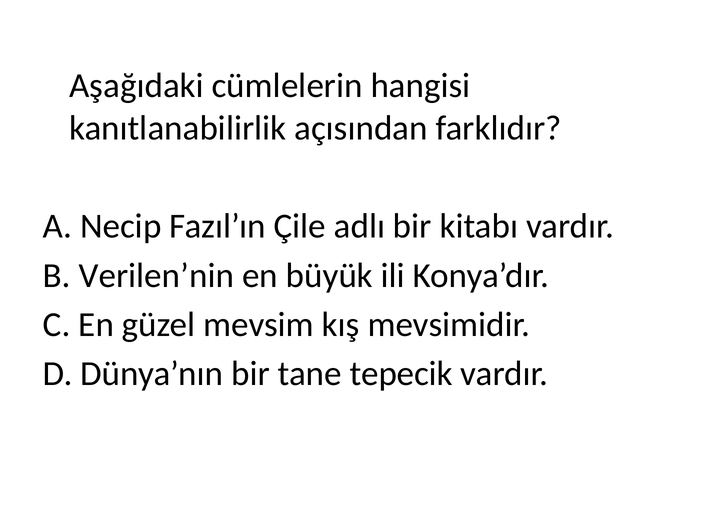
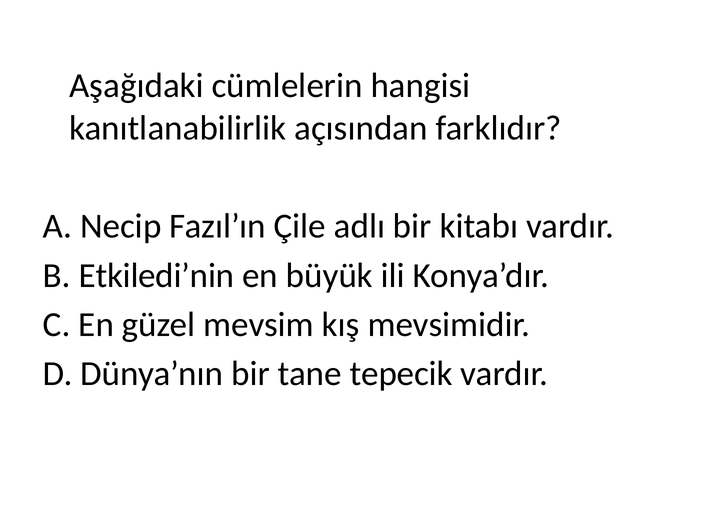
Verilen’nin: Verilen’nin -> Etkiledi’nin
